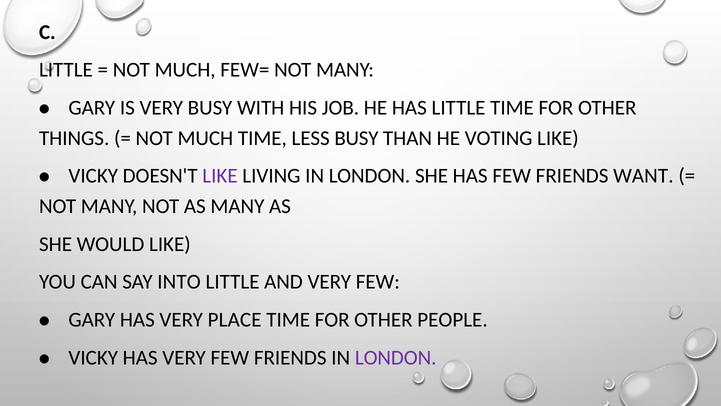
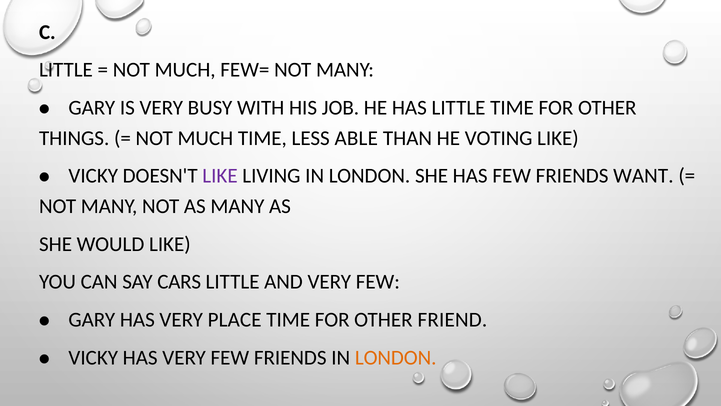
LESS BUSY: BUSY -> ABLE
INTO: INTO -> CARS
PEOPLE: PEOPLE -> FRIEND
LONDON at (396, 357) colour: purple -> orange
